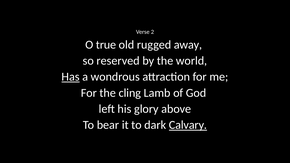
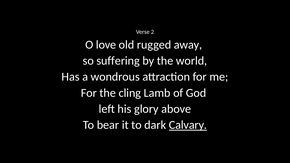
true: true -> love
reserved: reserved -> suffering
Has underline: present -> none
